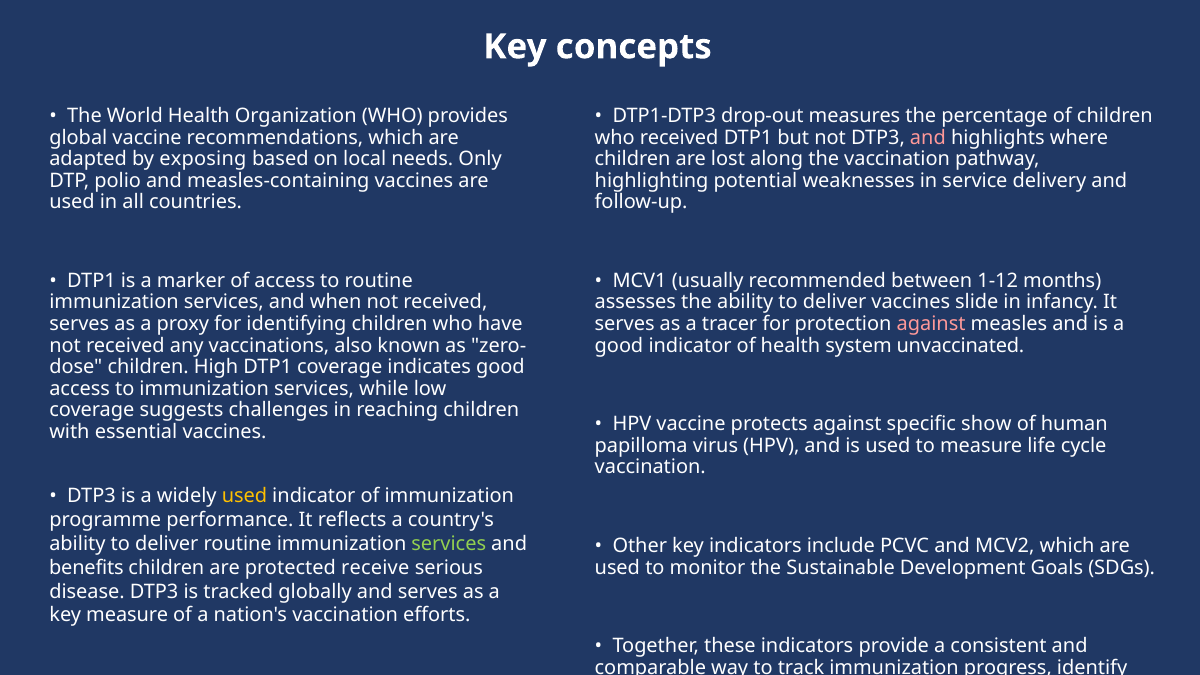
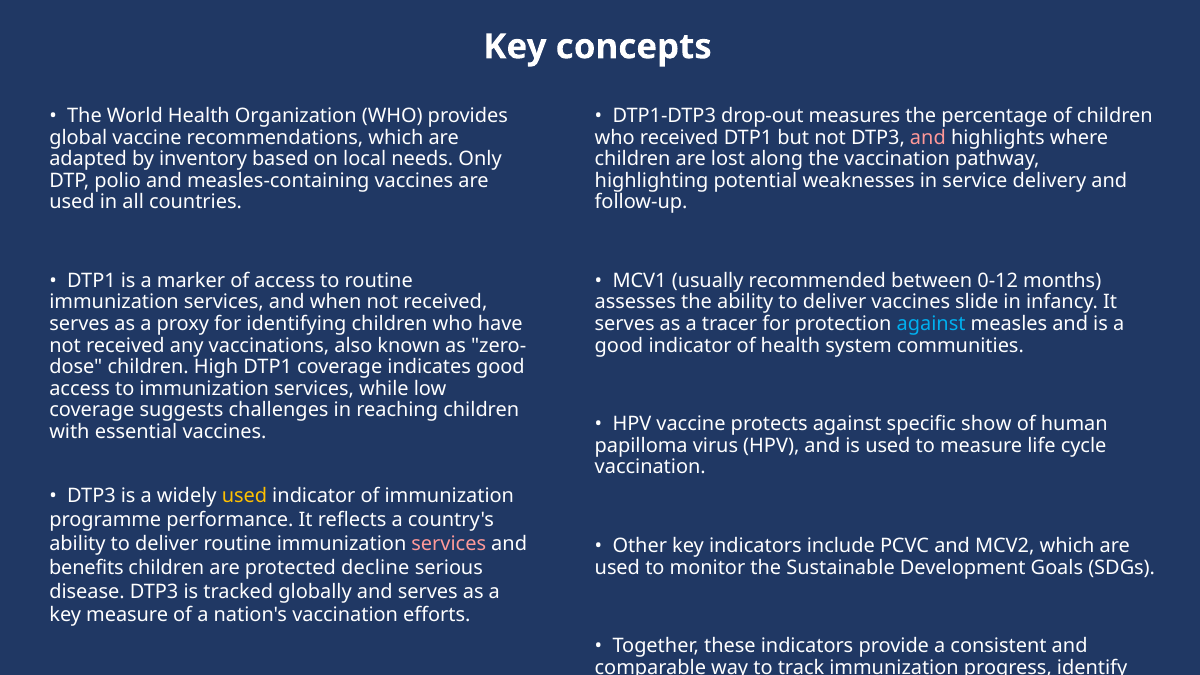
exposing: exposing -> inventory
1-12: 1-12 -> 0-12
against at (931, 324) colour: pink -> light blue
system unvaccinated: unvaccinated -> communities
services at (449, 543) colour: light green -> pink
receive: receive -> decline
